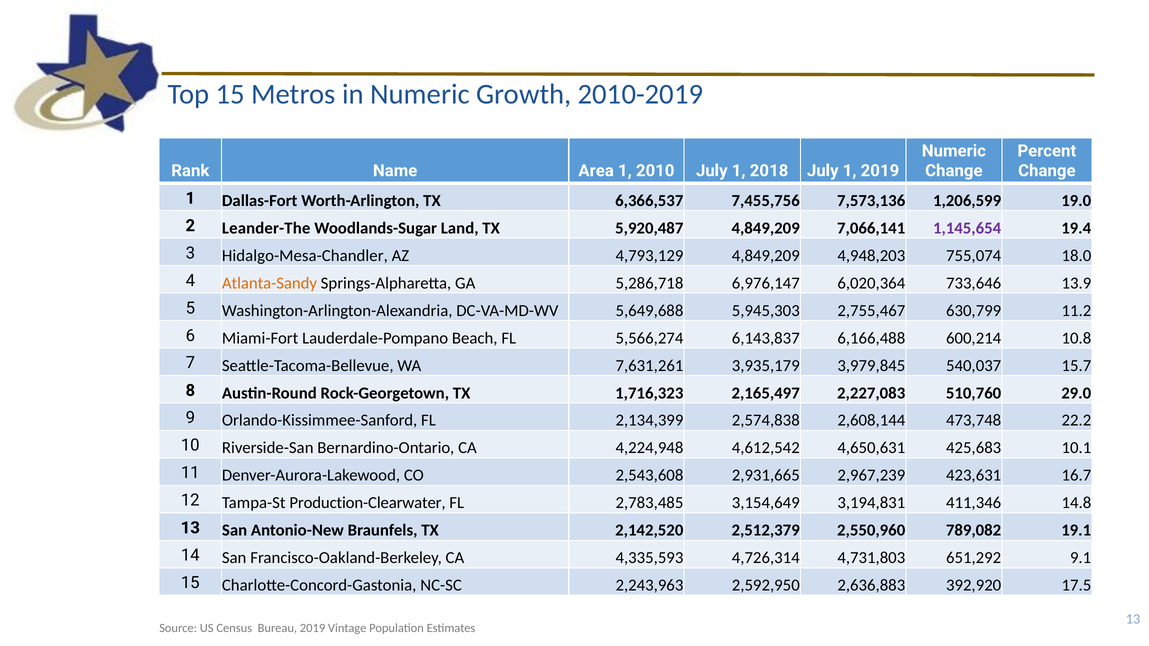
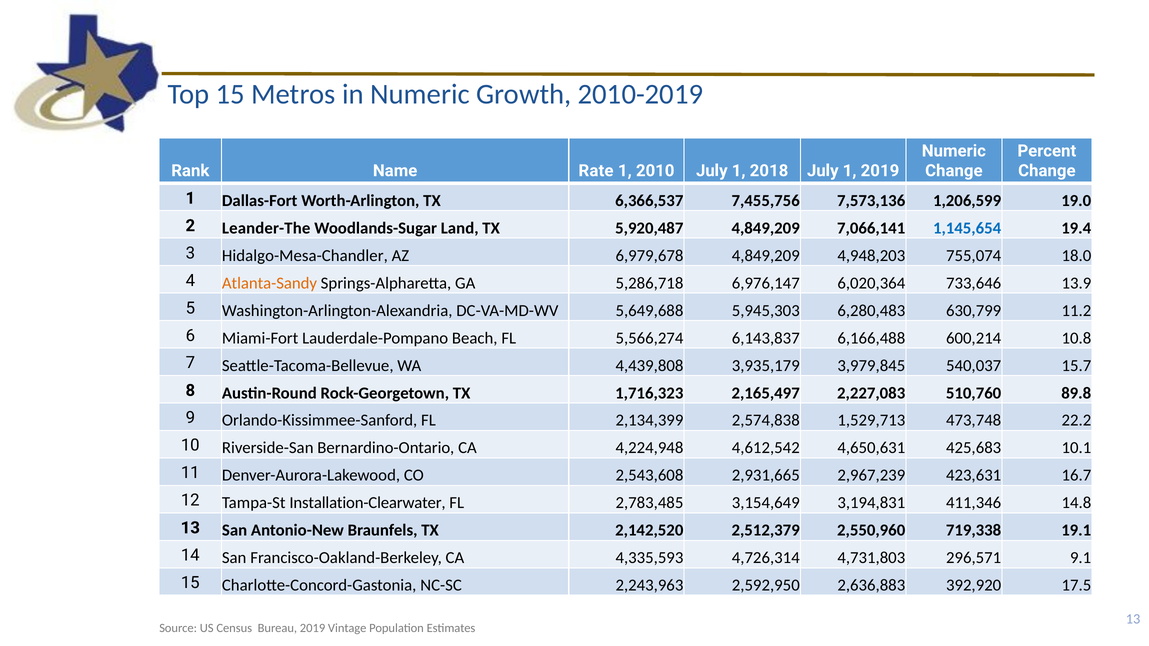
Area: Area -> Rate
1,145,654 colour: purple -> blue
4,793,129: 4,793,129 -> 6,979,678
2,755,467: 2,755,467 -> 6,280,483
7,631,261: 7,631,261 -> 4,439,808
29.0: 29.0 -> 89.8
2,608,144: 2,608,144 -> 1,529,713
Production-Clearwater: Production-Clearwater -> Installation-Clearwater
789,082: 789,082 -> 719,338
651,292: 651,292 -> 296,571
